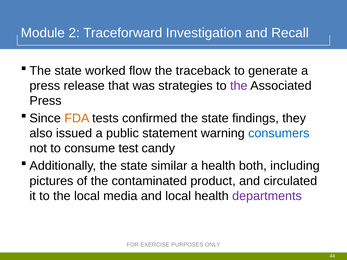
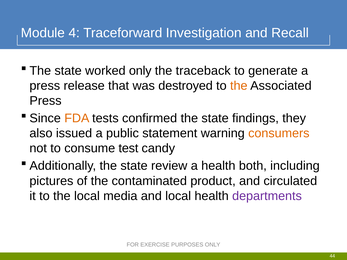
2: 2 -> 4
worked flow: flow -> only
strategies: strategies -> destroyed
the at (239, 86) colour: purple -> orange
consumers colour: blue -> orange
similar: similar -> review
